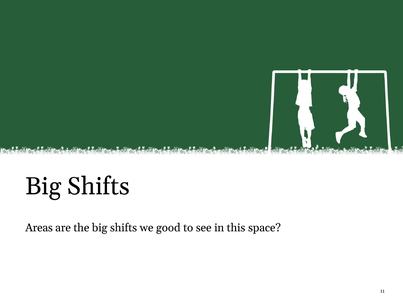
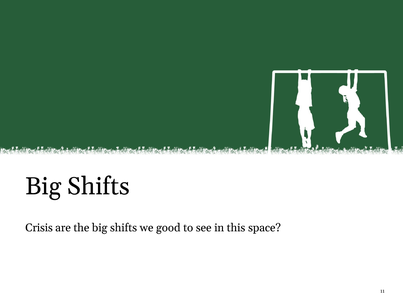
Areas: Areas -> Crisis
